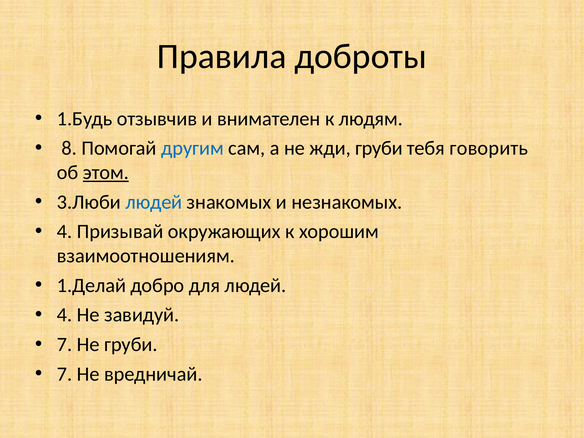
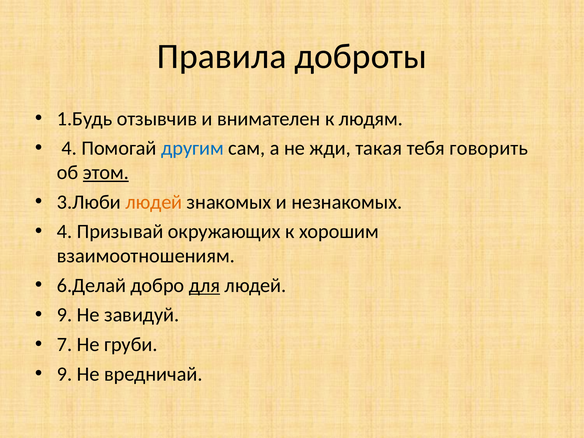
8 at (69, 148): 8 -> 4
жди груби: груби -> такая
людей at (154, 202) colour: blue -> orange
1.Делай: 1.Делай -> 6.Делай
для underline: none -> present
4 at (65, 315): 4 -> 9
7 at (65, 374): 7 -> 9
